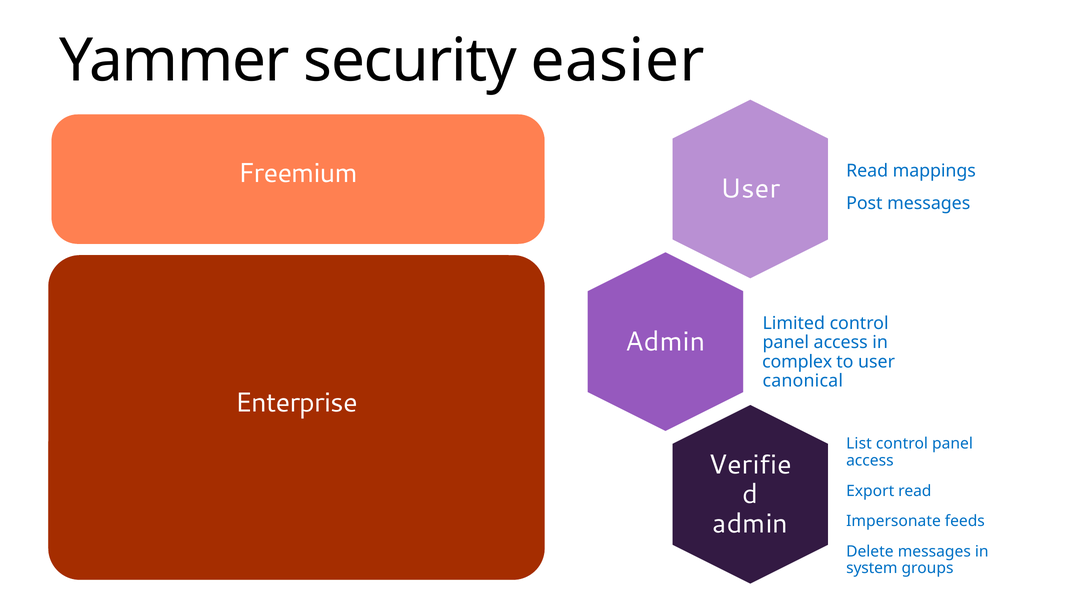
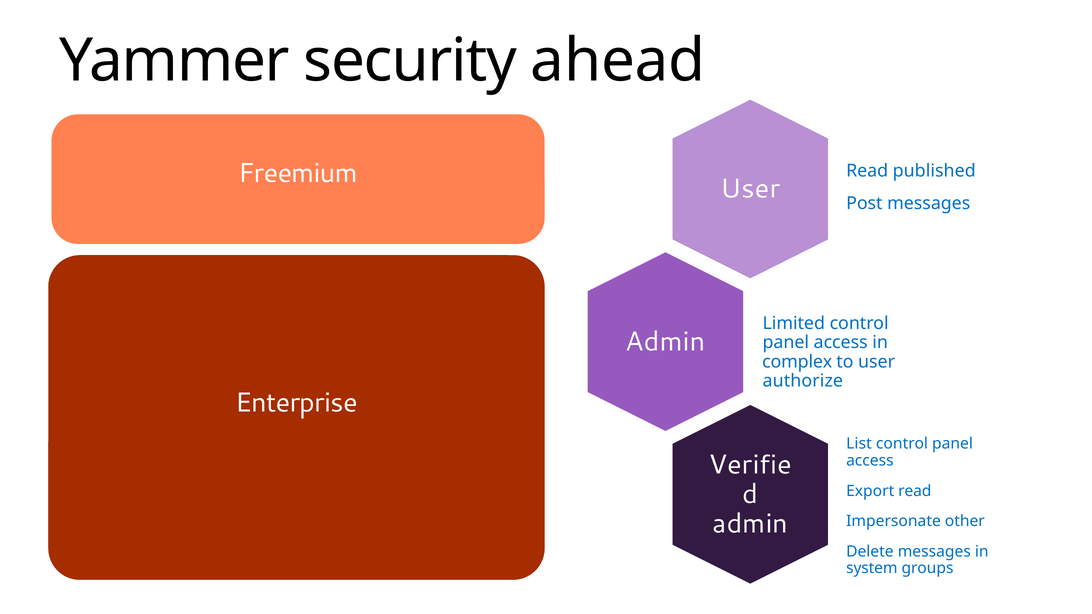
easier: easier -> ahead
mappings: mappings -> published
canonical: canonical -> authorize
feeds: feeds -> other
